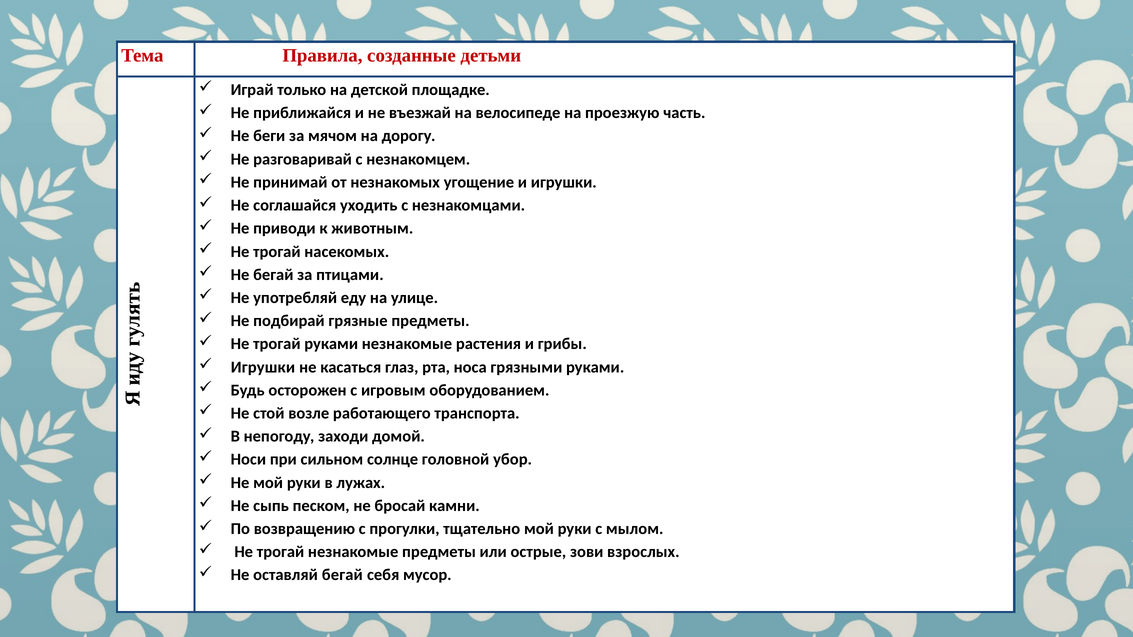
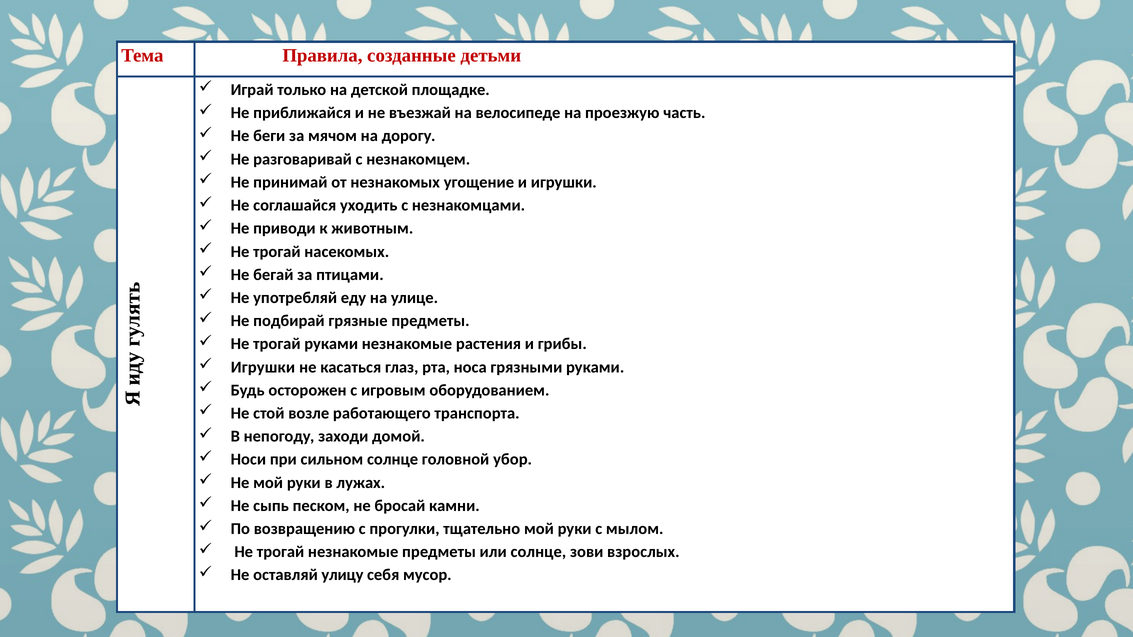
или острые: острые -> солнце
оставляй бегай: бегай -> улицу
